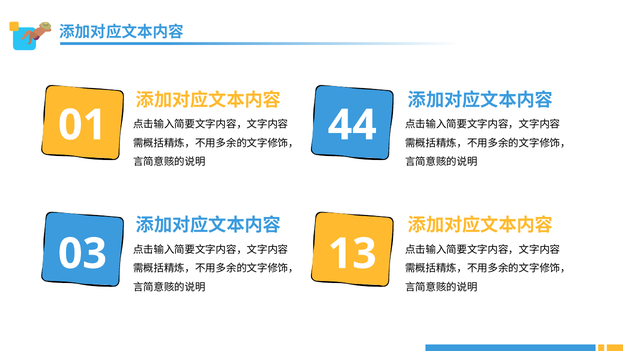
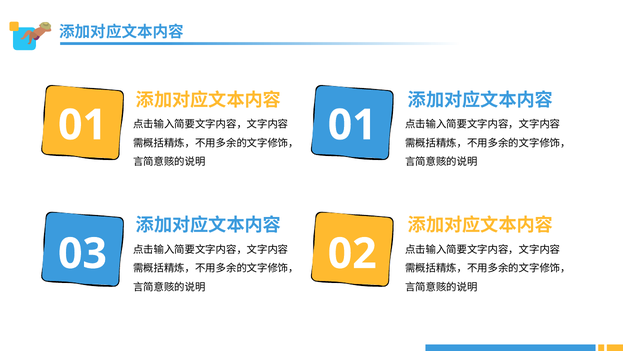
01 44: 44 -> 01
13: 13 -> 02
